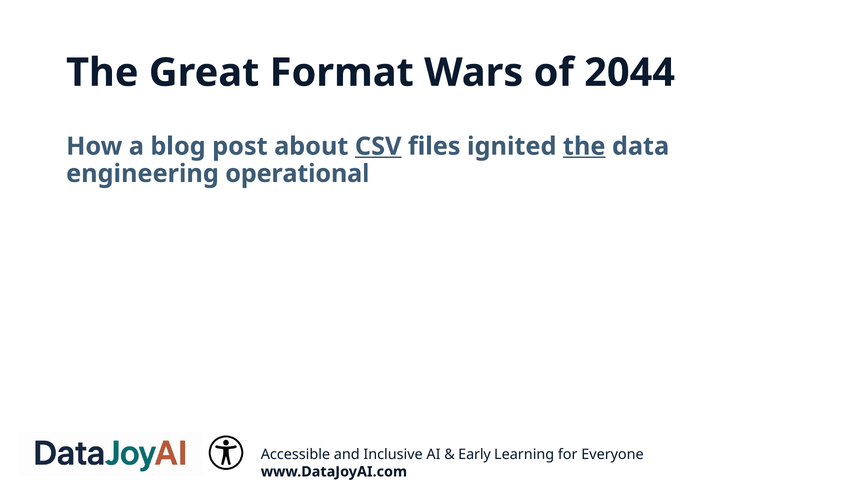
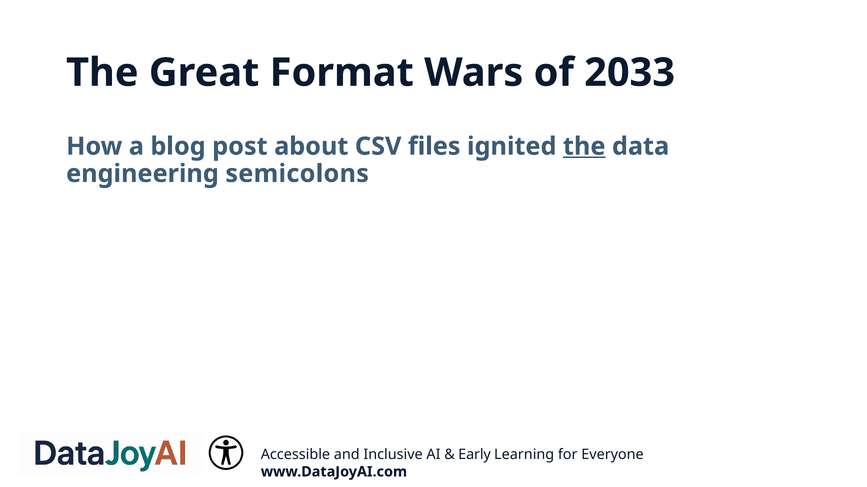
2044: 2044 -> 2033
CSV underline: present -> none
operational: operational -> semicolons
